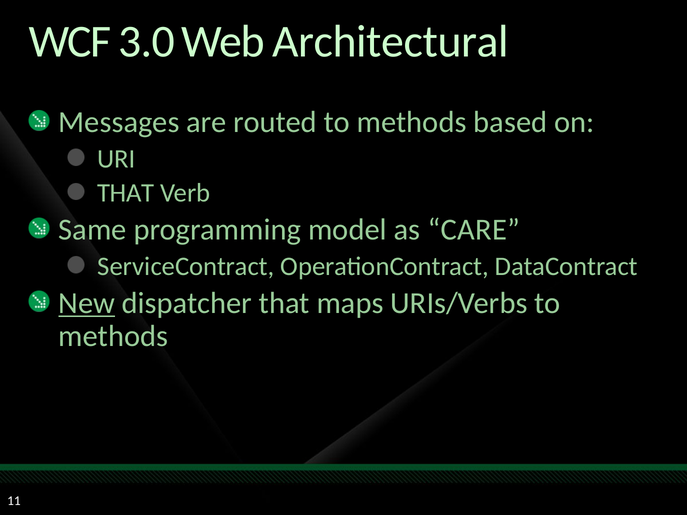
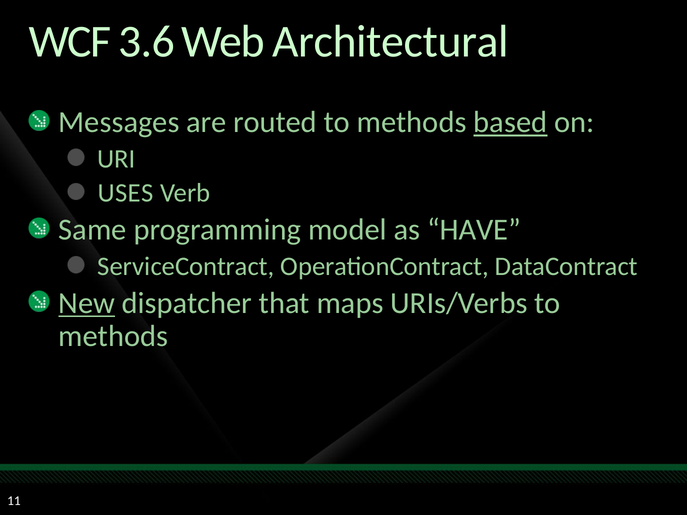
3.0: 3.0 -> 3.6
based underline: none -> present
THAT at (126, 193): THAT -> USES
CARE: CARE -> HAVE
